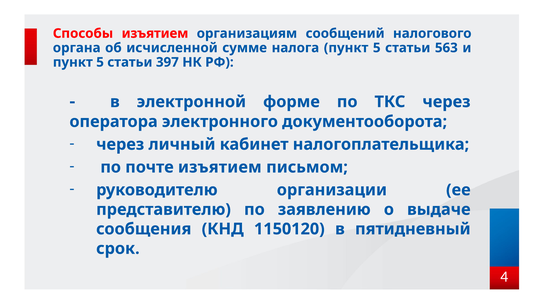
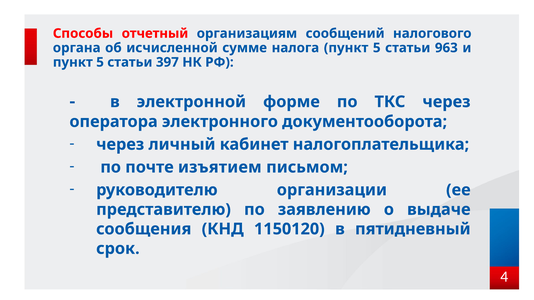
Способы изъятием: изъятием -> отчетный
563: 563 -> 963
